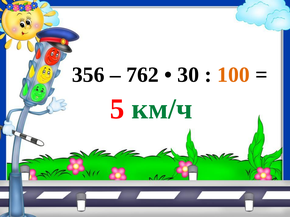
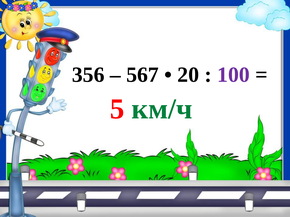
762: 762 -> 567
30: 30 -> 20
100 colour: orange -> purple
